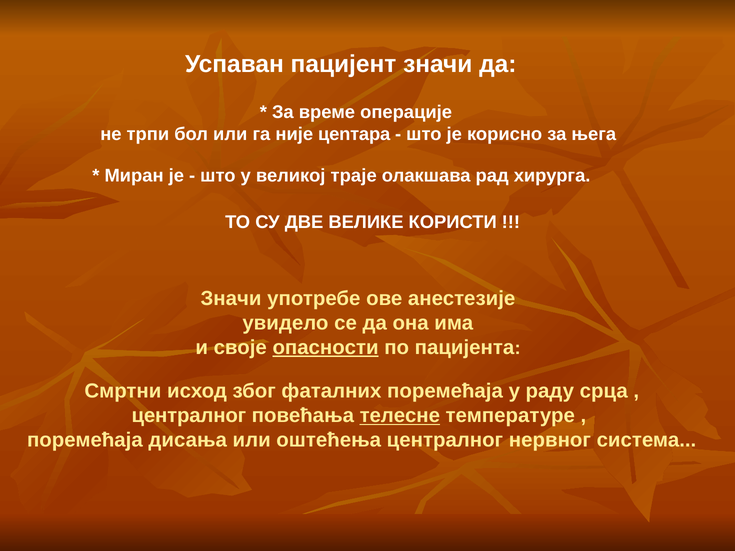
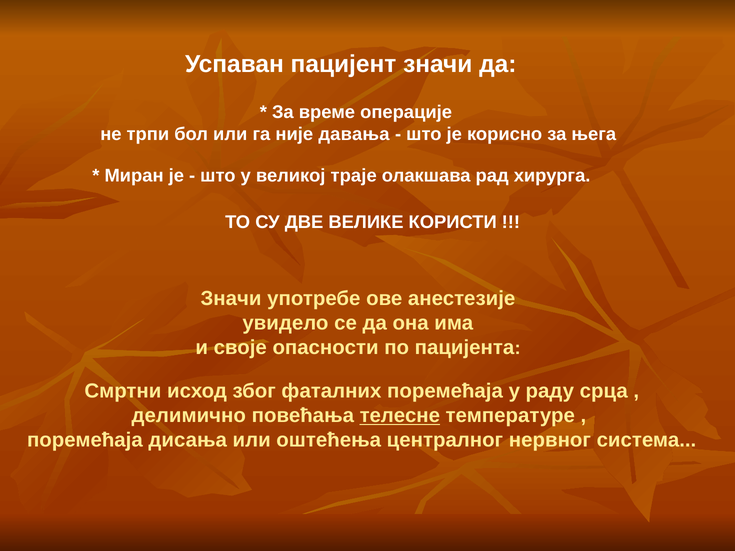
цenтарa: цenтарa -> давања
опасности underline: present -> none
централног at (189, 416): централног -> делимично
